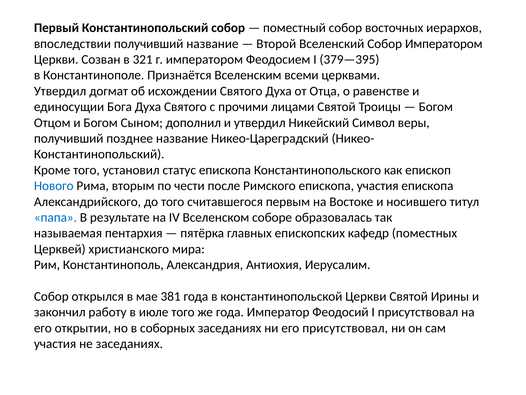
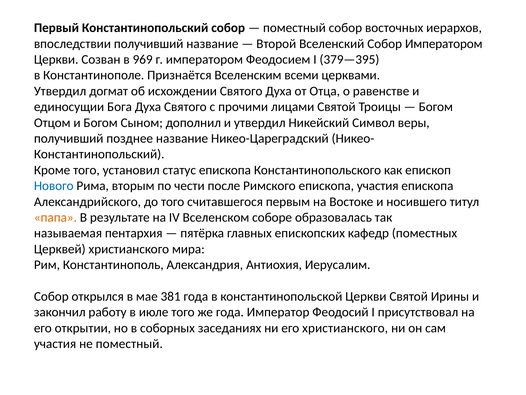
321: 321 -> 969
папа colour: blue -> orange
его присутствовал: присутствовал -> христианского
не заседаниях: заседаниях -> поместный
